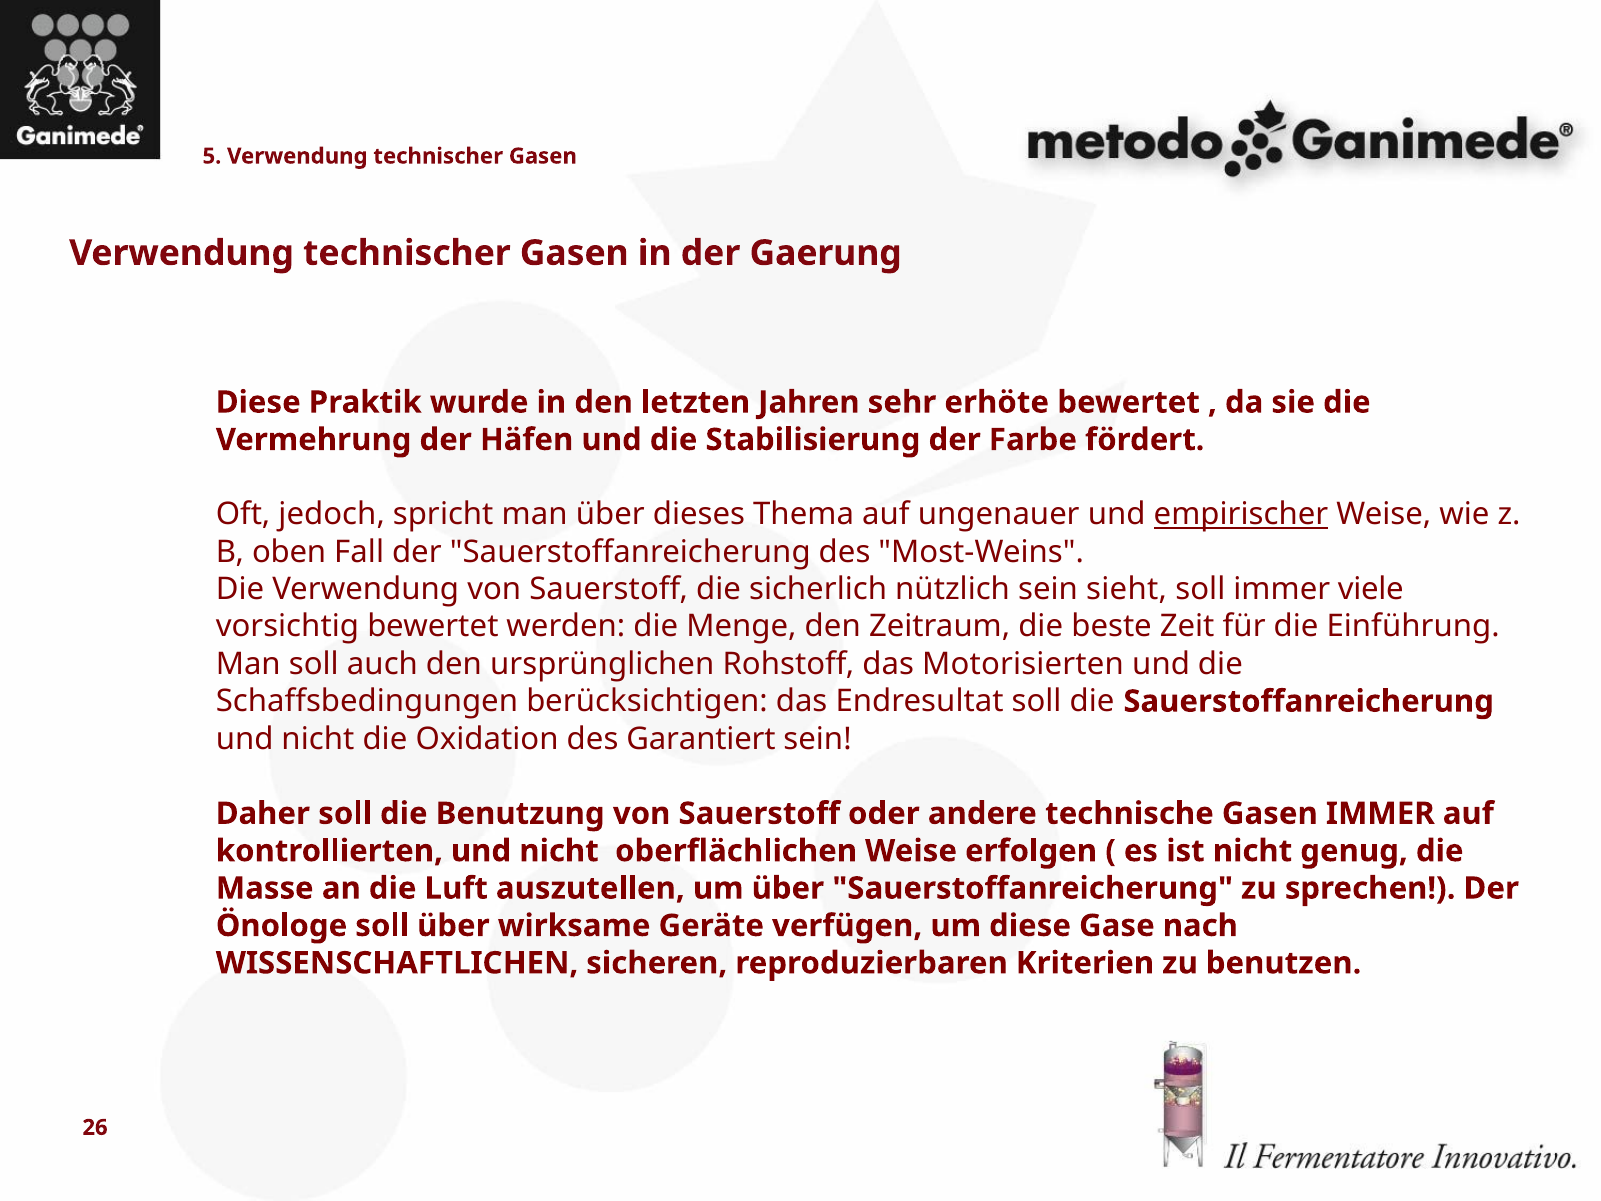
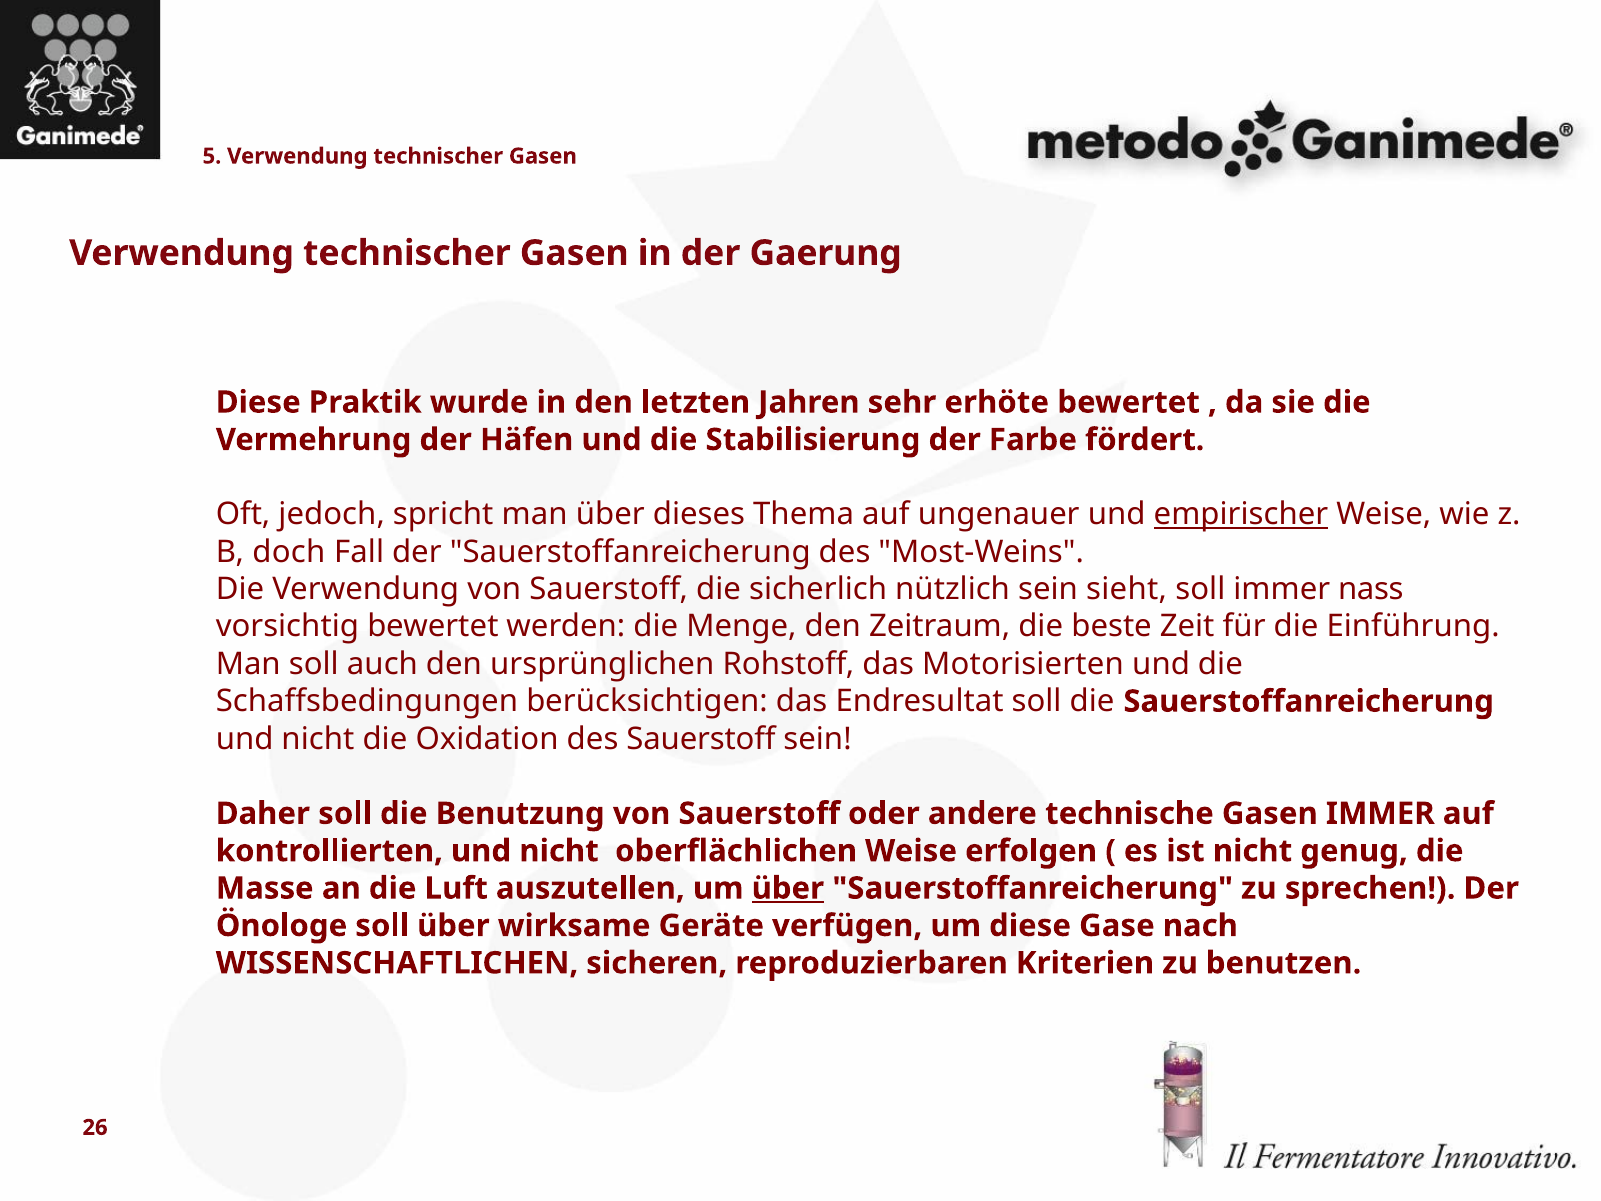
oben: oben -> doch
viele: viele -> nass
des Garantiert: Garantiert -> Sauerstoff
über at (788, 888) underline: none -> present
